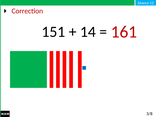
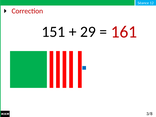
14: 14 -> 29
